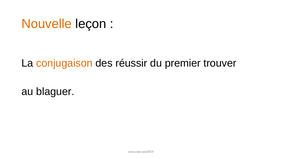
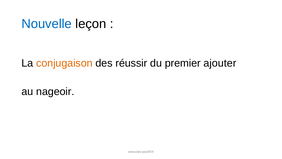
Nouvelle colour: orange -> blue
trouver: trouver -> ajouter
blaguer: blaguer -> nageoir
